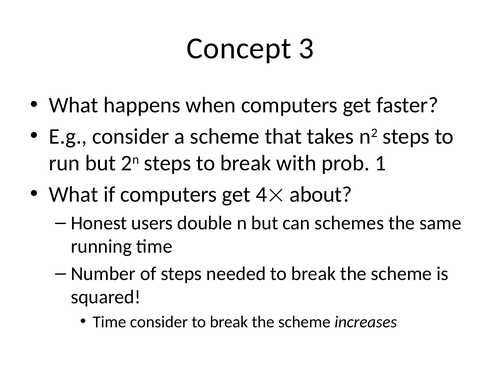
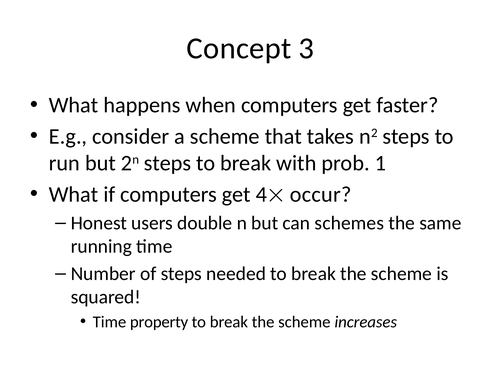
about: about -> occur
Time consider: consider -> property
